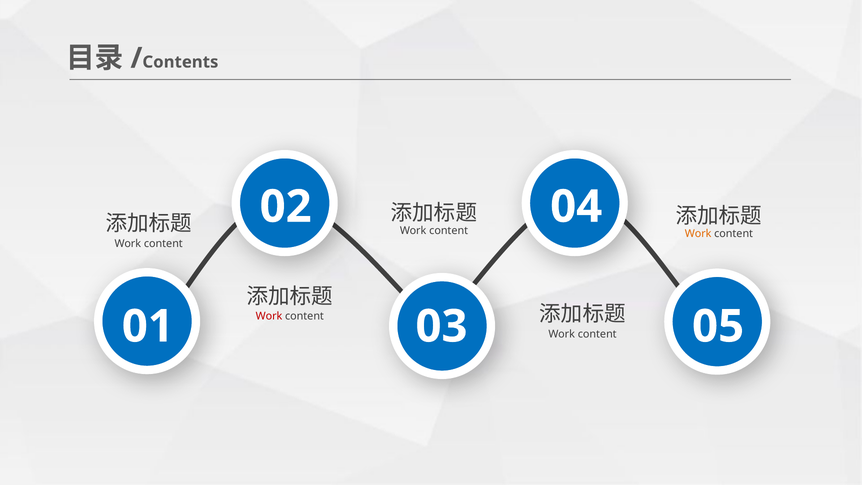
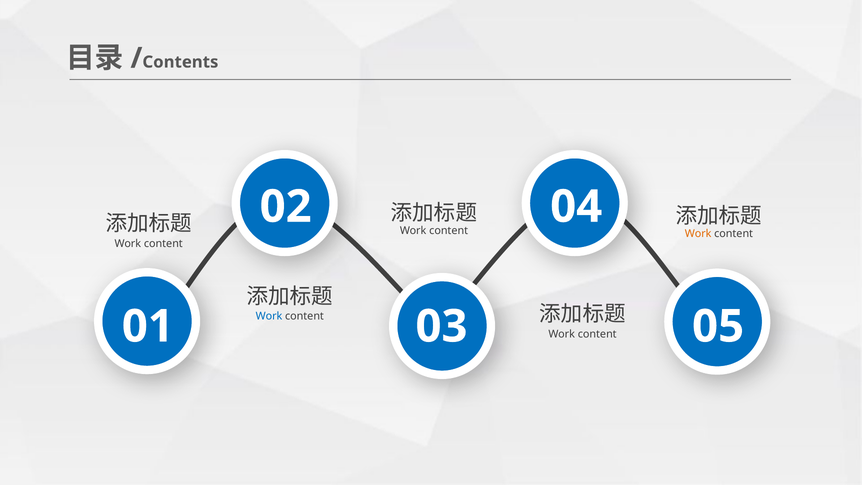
Work at (269, 316) colour: red -> blue
